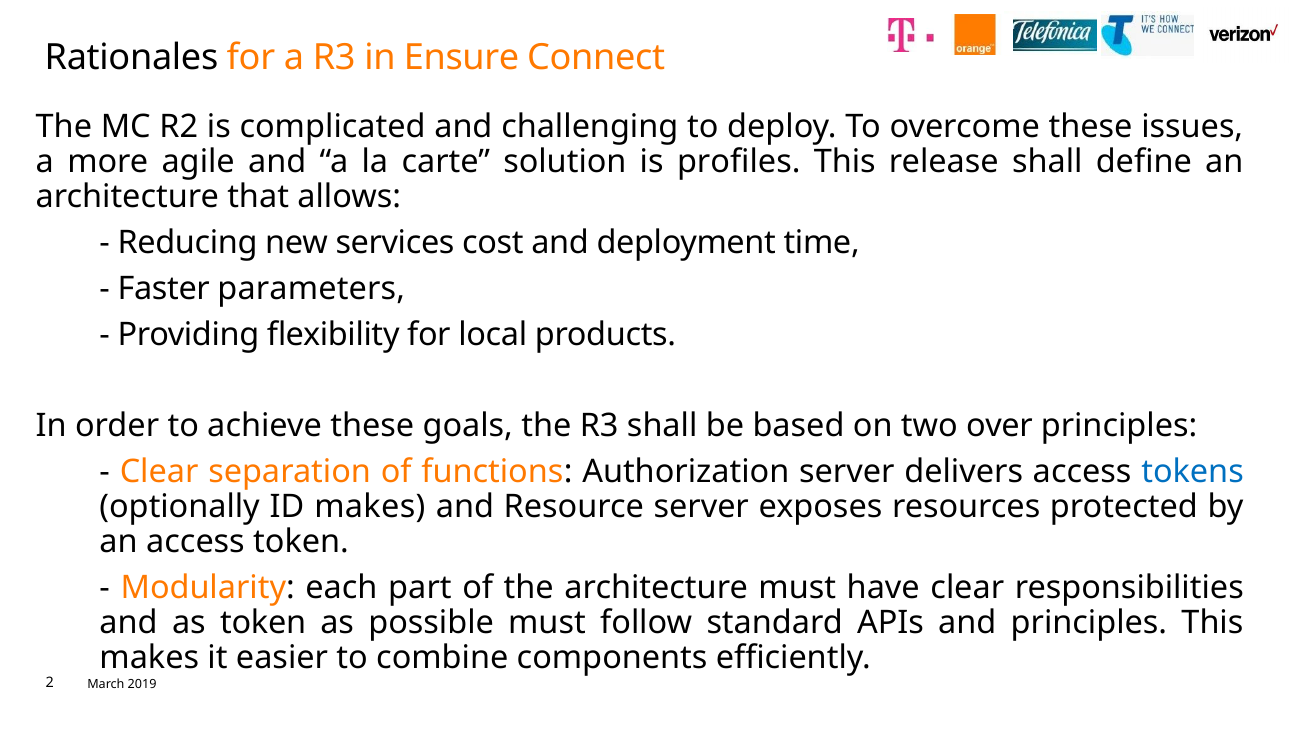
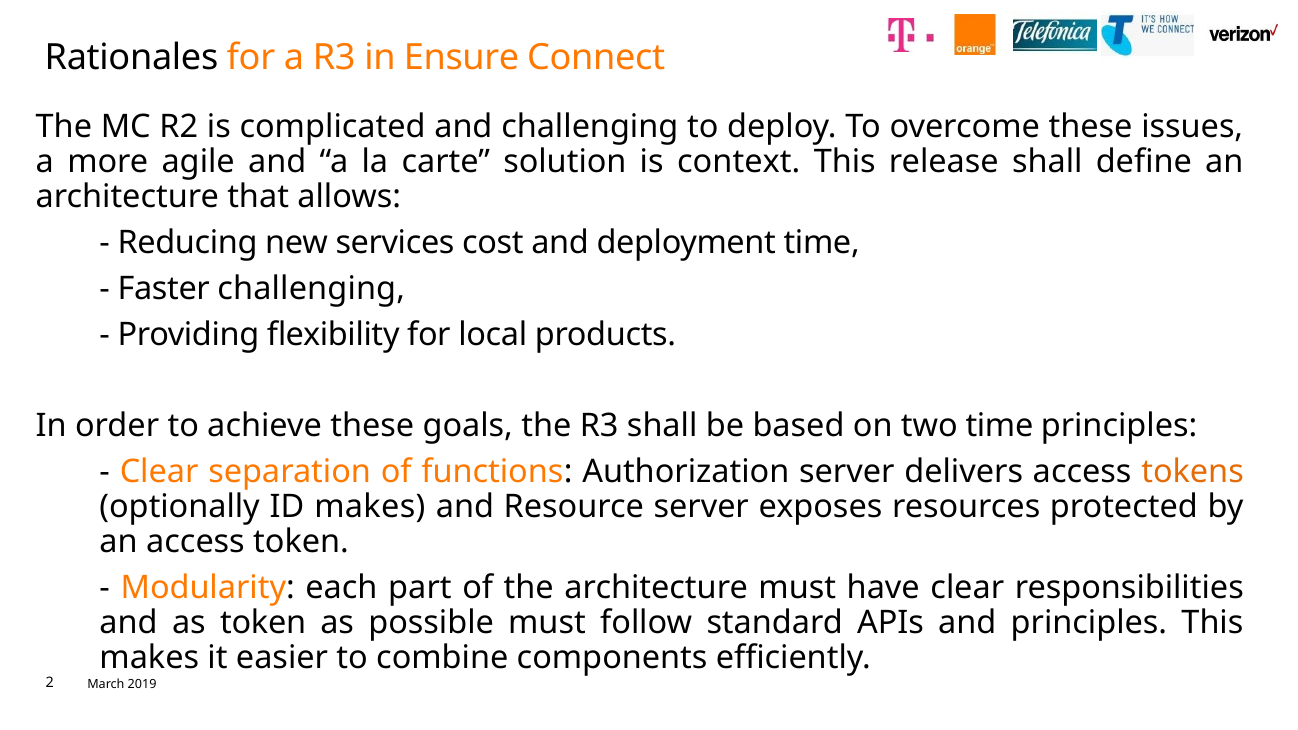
profiles: profiles -> context
Faster parameters: parameters -> challenging
two over: over -> time
tokens colour: blue -> orange
